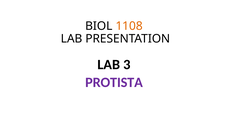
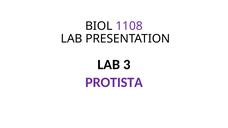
1108 colour: orange -> purple
